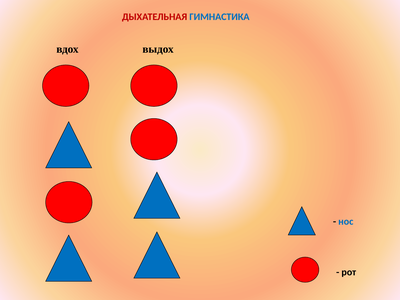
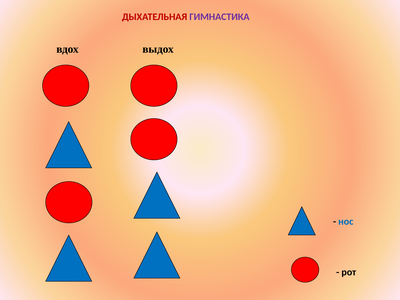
ГИМНАСТИКА colour: blue -> purple
